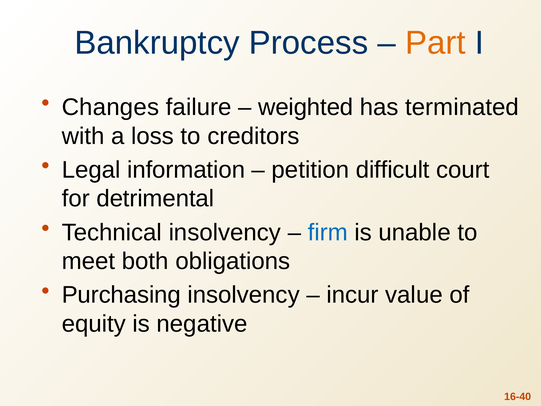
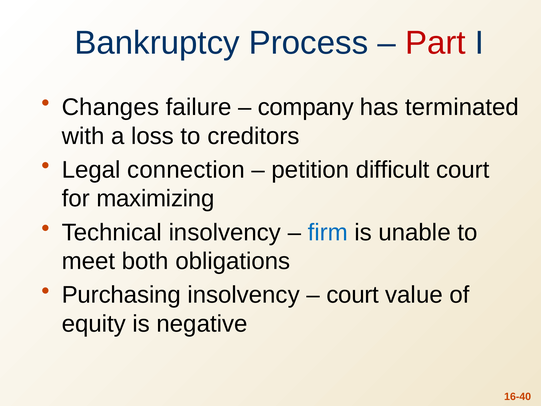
Part colour: orange -> red
weighted: weighted -> company
information: information -> connection
detrimental: detrimental -> maximizing
incur at (353, 295): incur -> court
